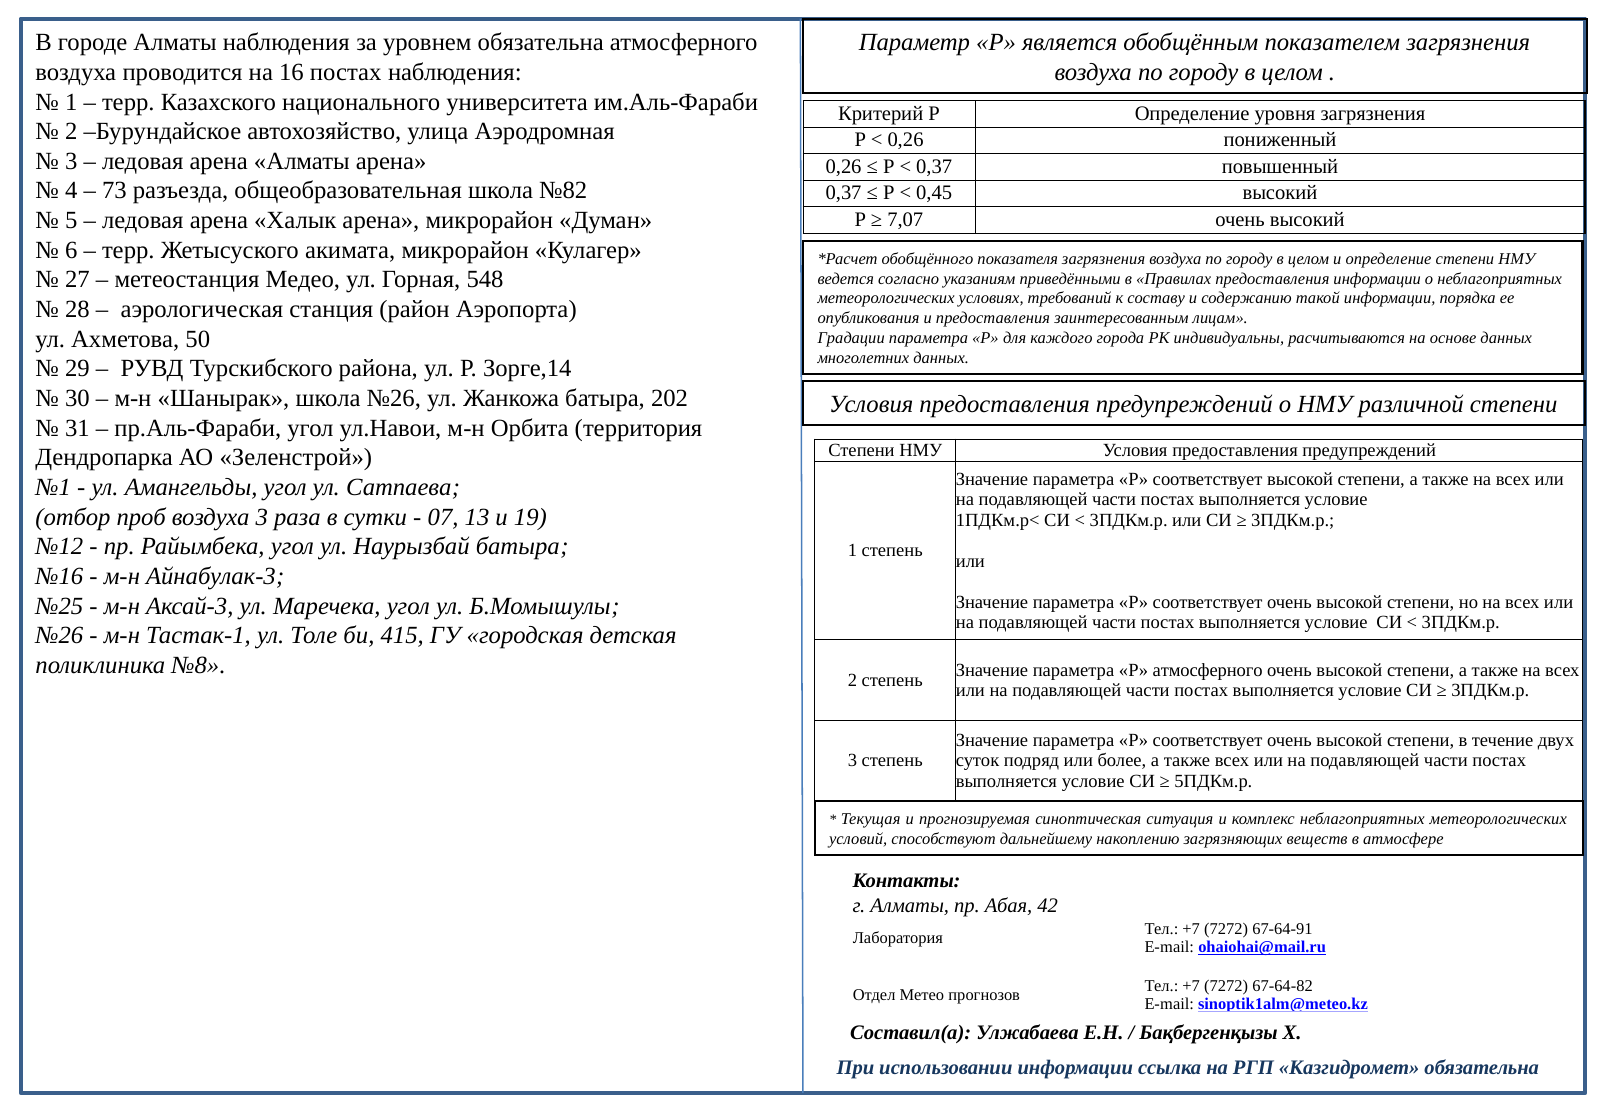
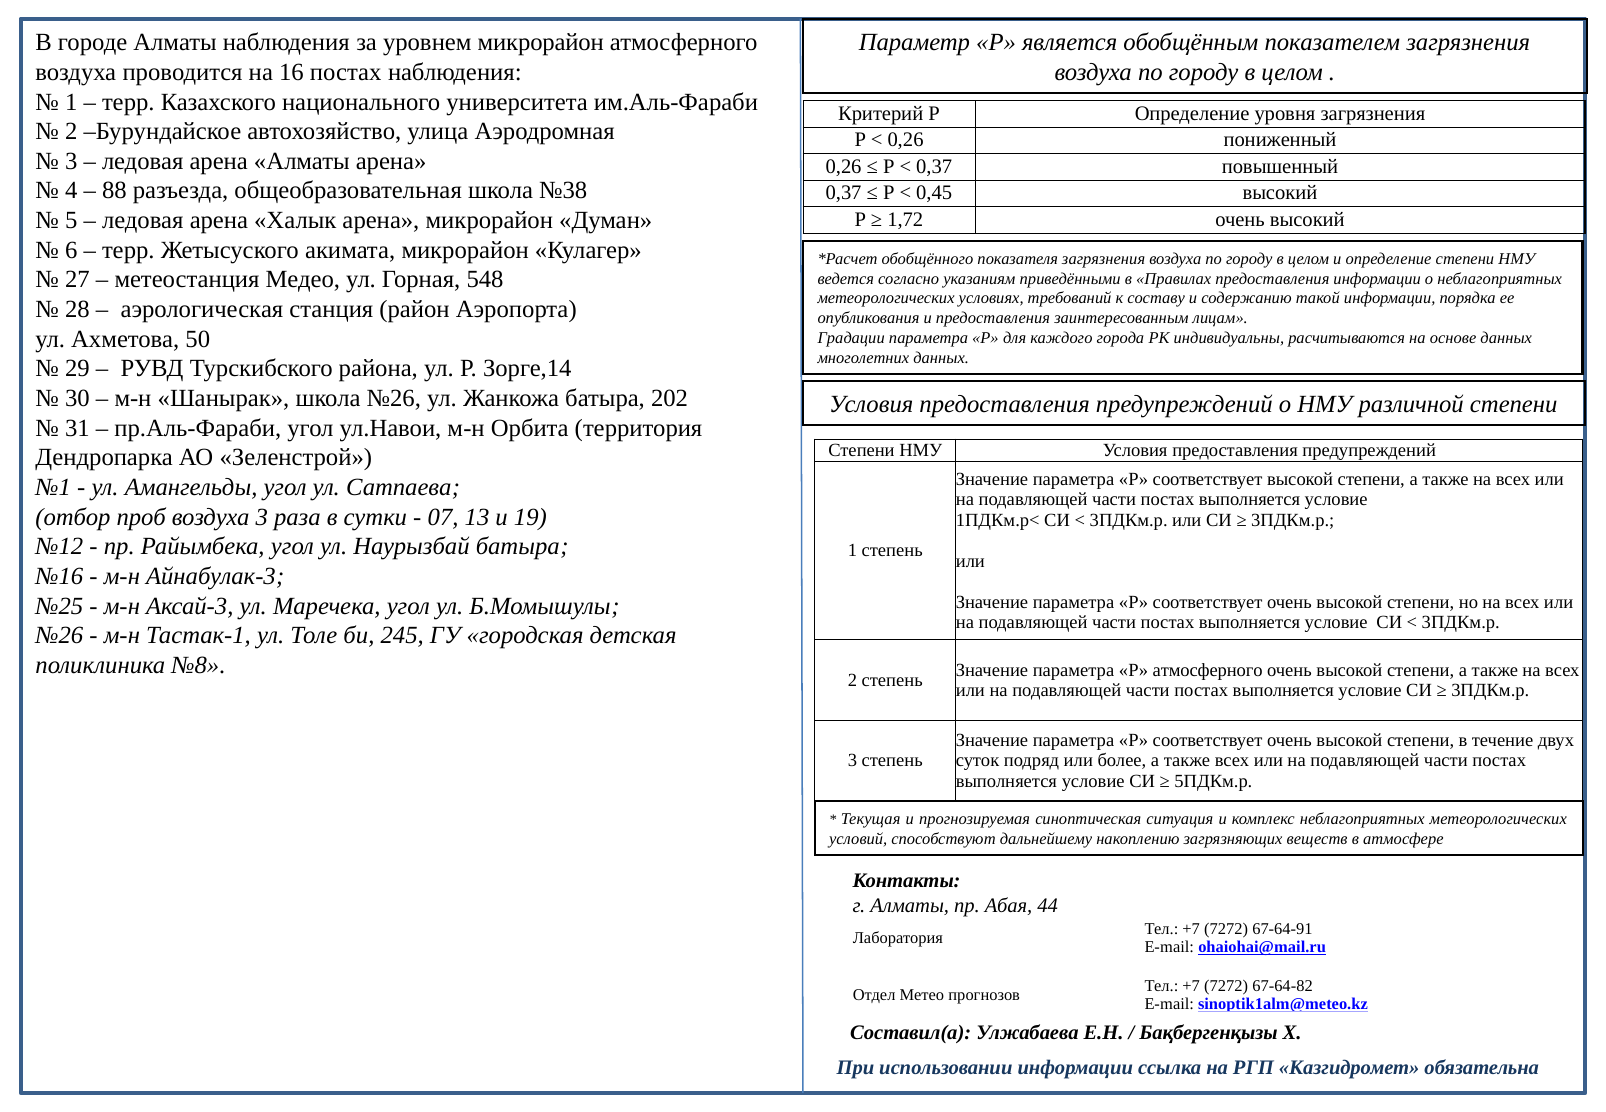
уровнем обязательна: обязательна -> микрорайон
73: 73 -> 88
№82: №82 -> №38
7,07: 7,07 -> 1,72
415: 415 -> 245
42: 42 -> 44
